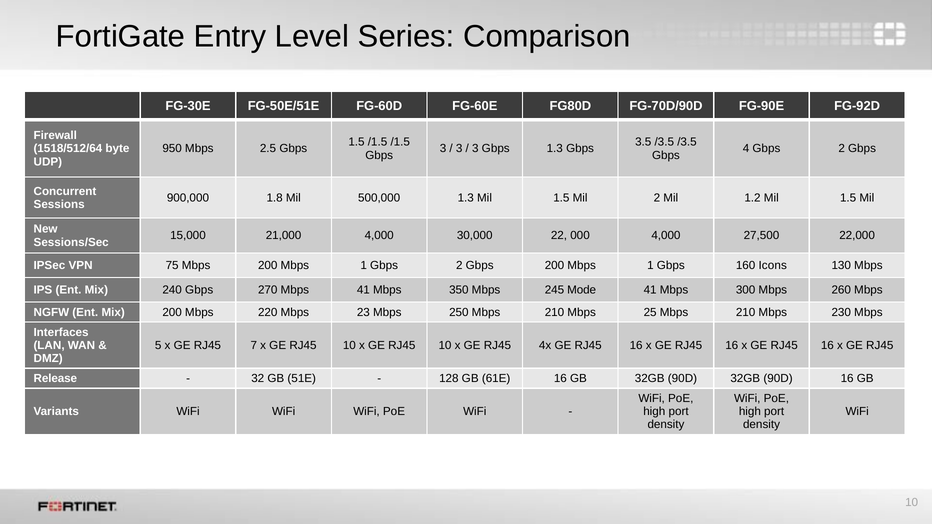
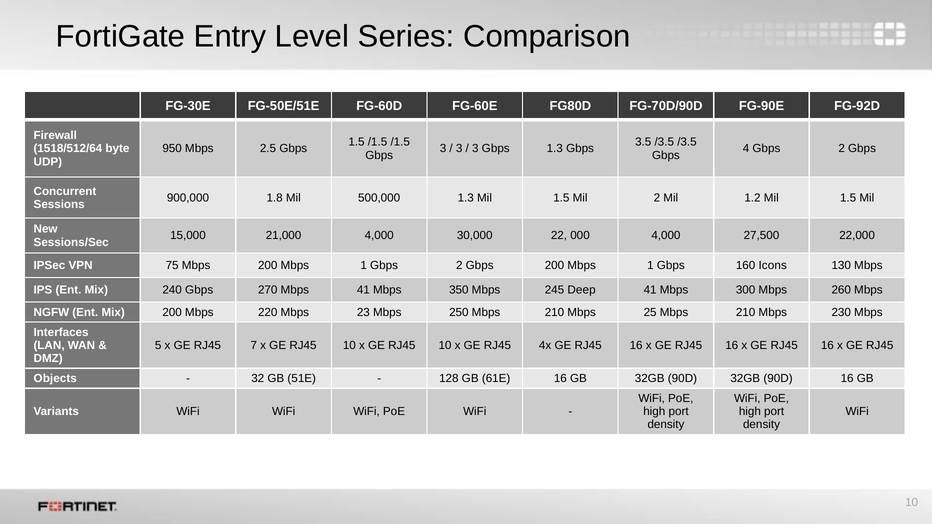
Mode: Mode -> Deep
Release: Release -> Objects
